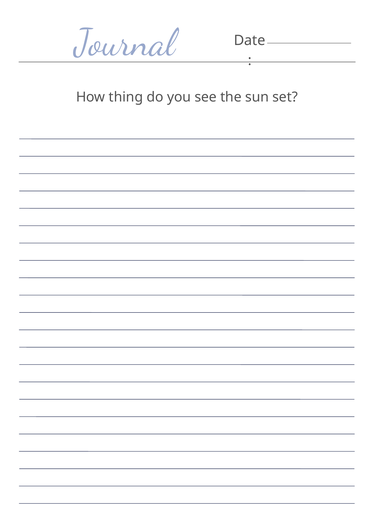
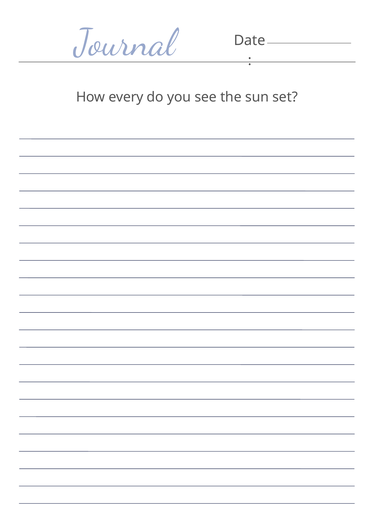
thing: thing -> every
